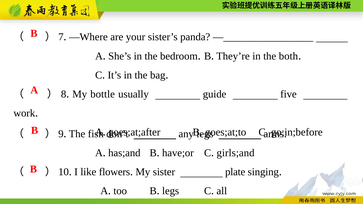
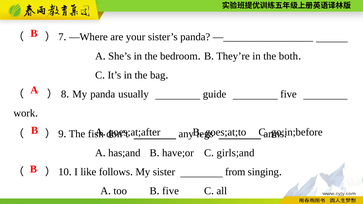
My bottle: bottle -> panda
flowers: flowers -> follows
plate: plate -> from
legs at (171, 191): legs -> five
